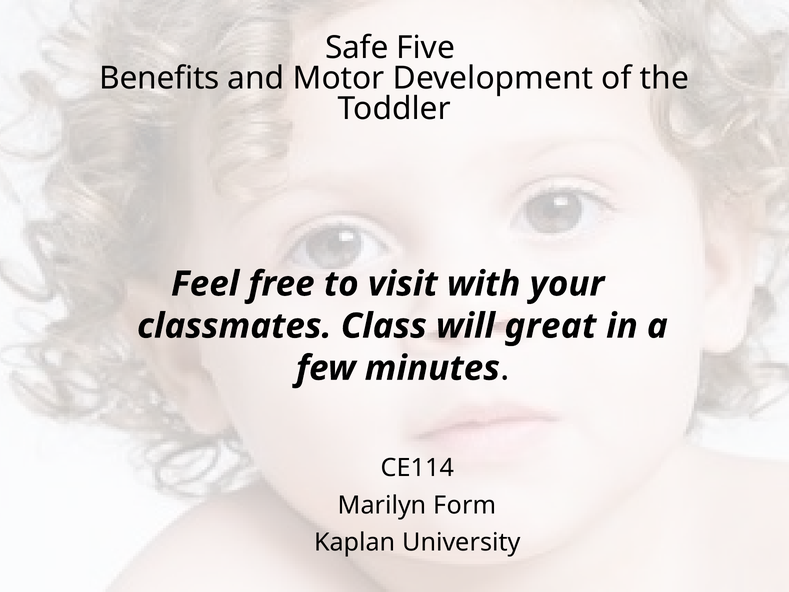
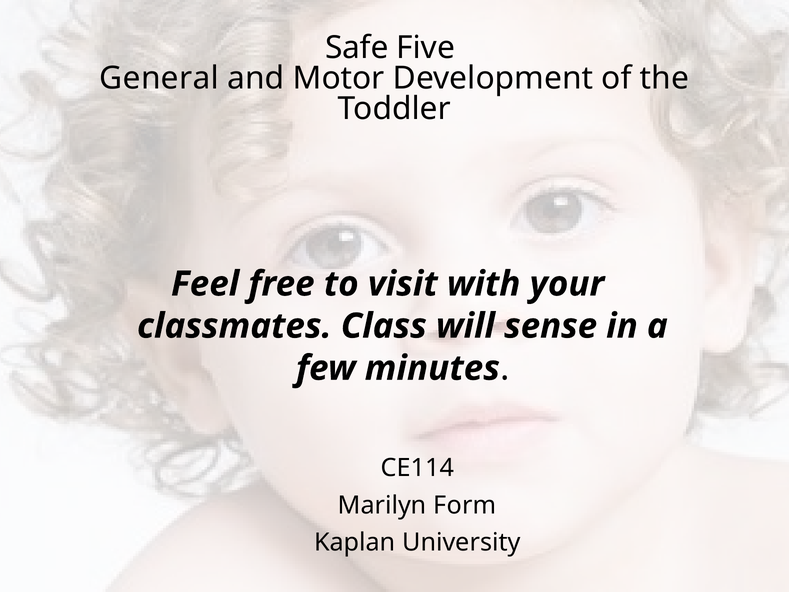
Benefits: Benefits -> General
great: great -> sense
